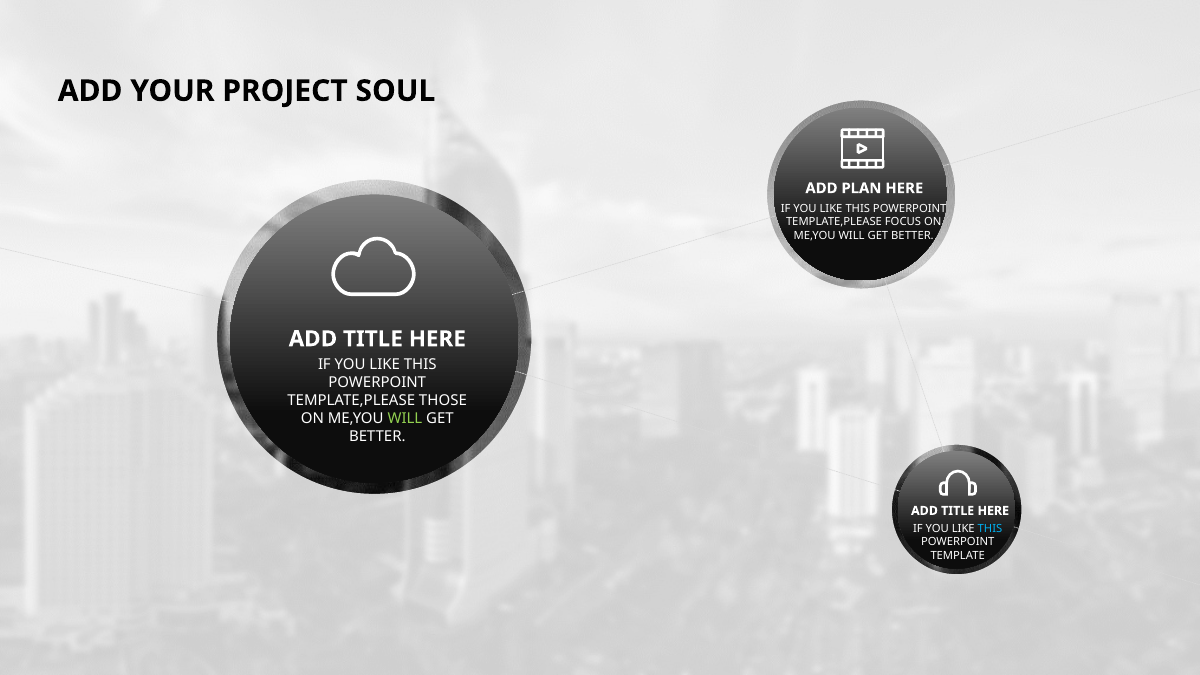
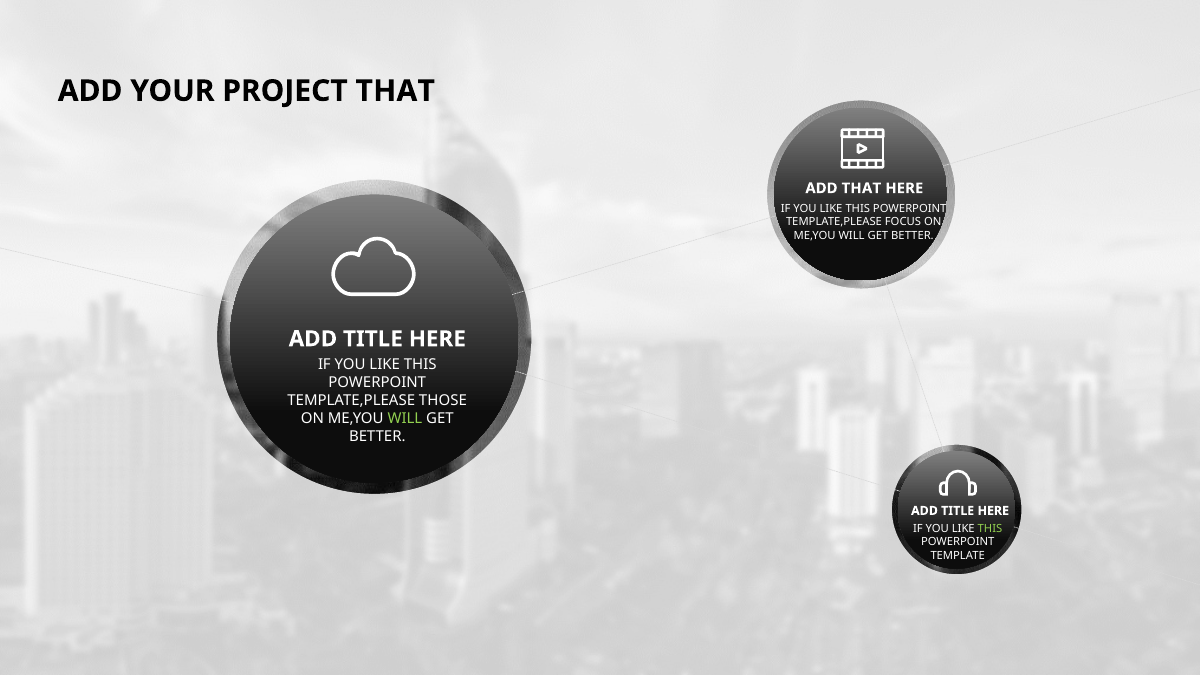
PROJECT SOUL: SOUL -> THAT
ADD PLAN: PLAN -> THAT
THIS at (990, 528) colour: light blue -> light green
